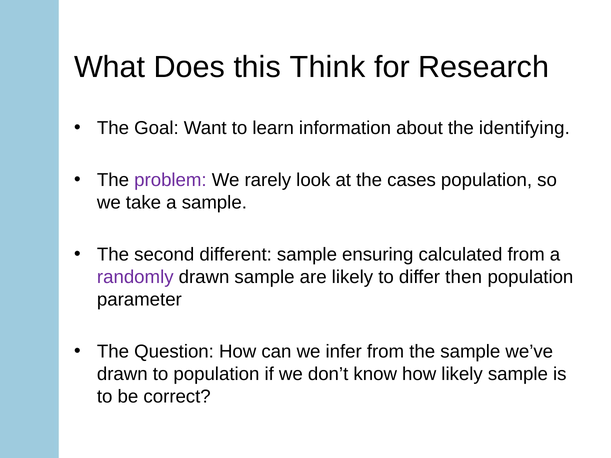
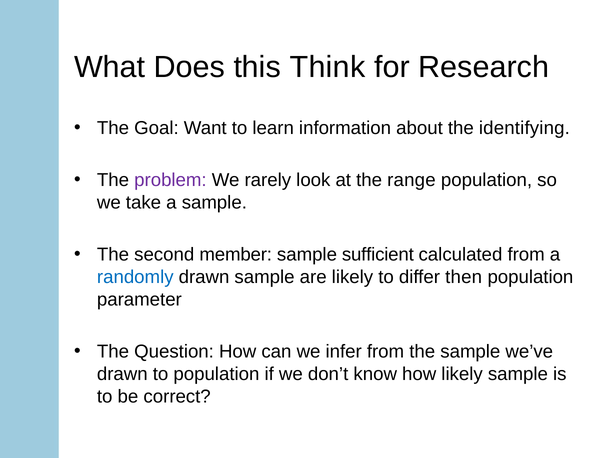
cases: cases -> range
different: different -> member
ensuring: ensuring -> sufficient
randomly colour: purple -> blue
